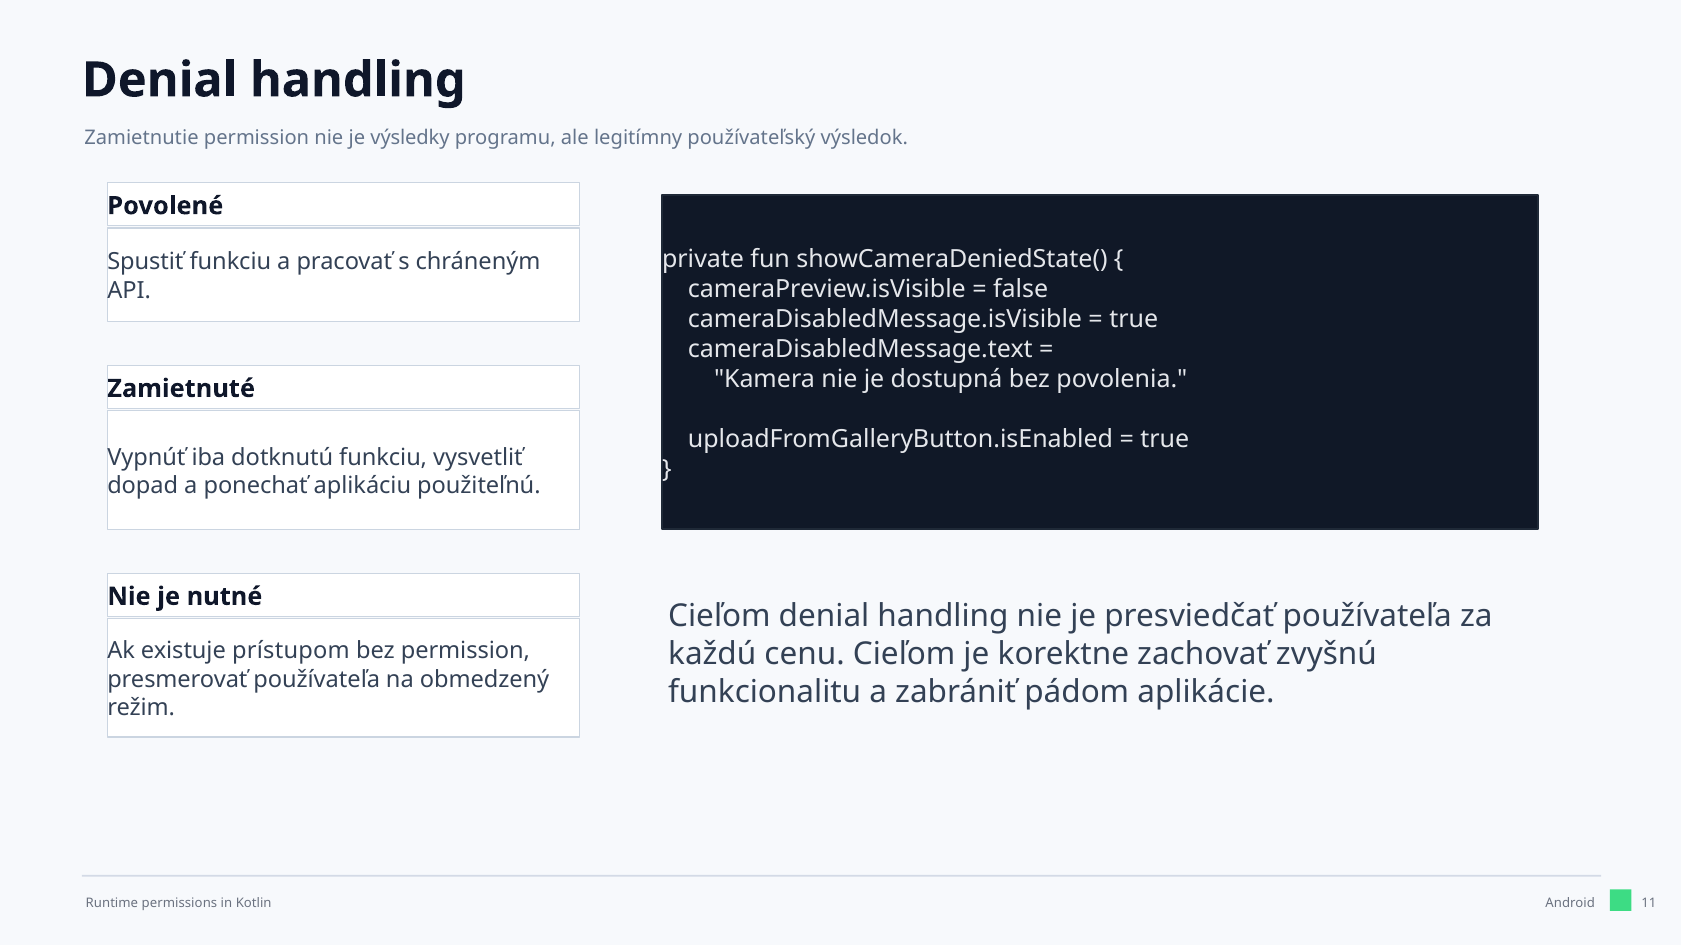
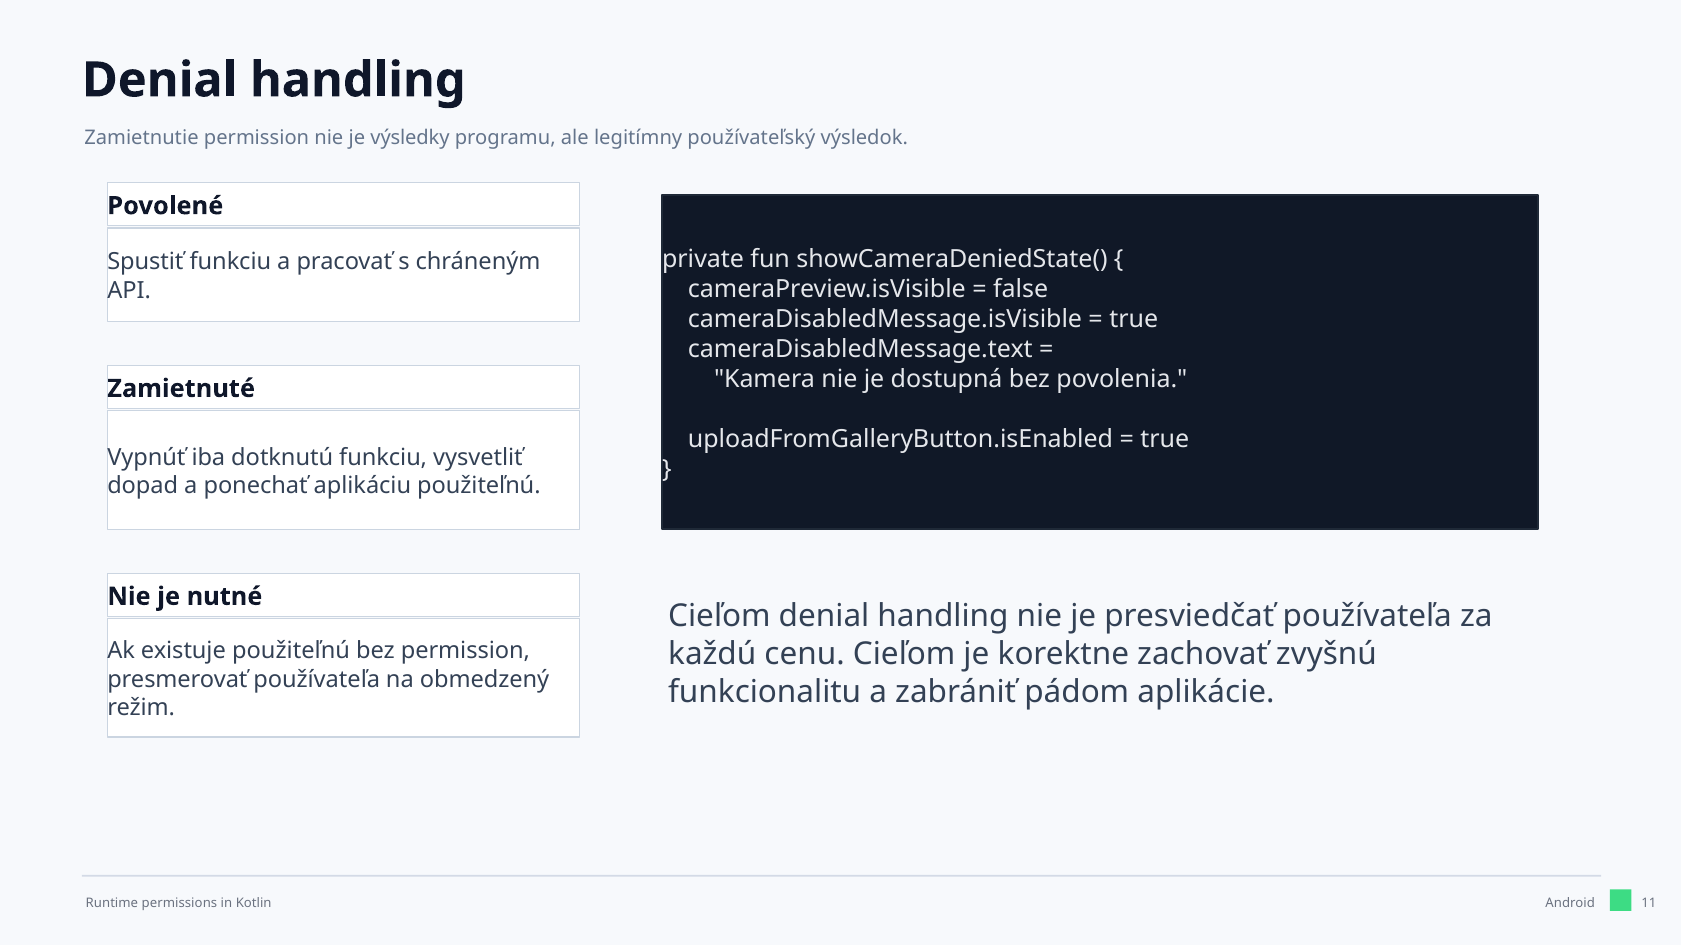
existuje prístupom: prístupom -> použiteľnú
